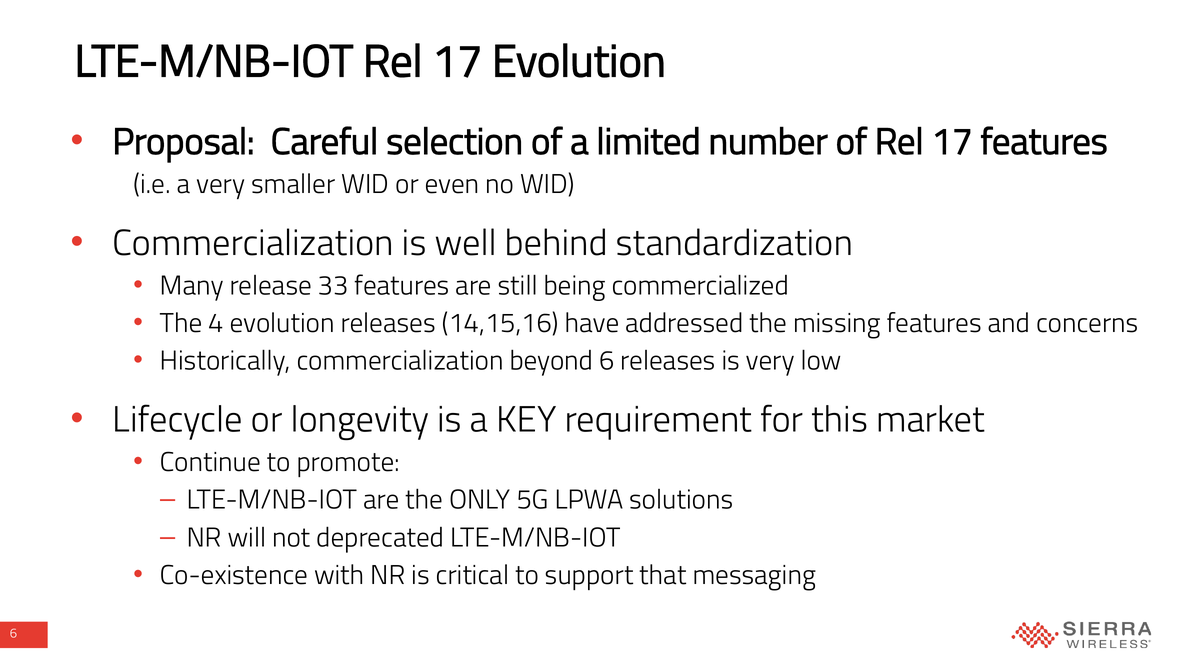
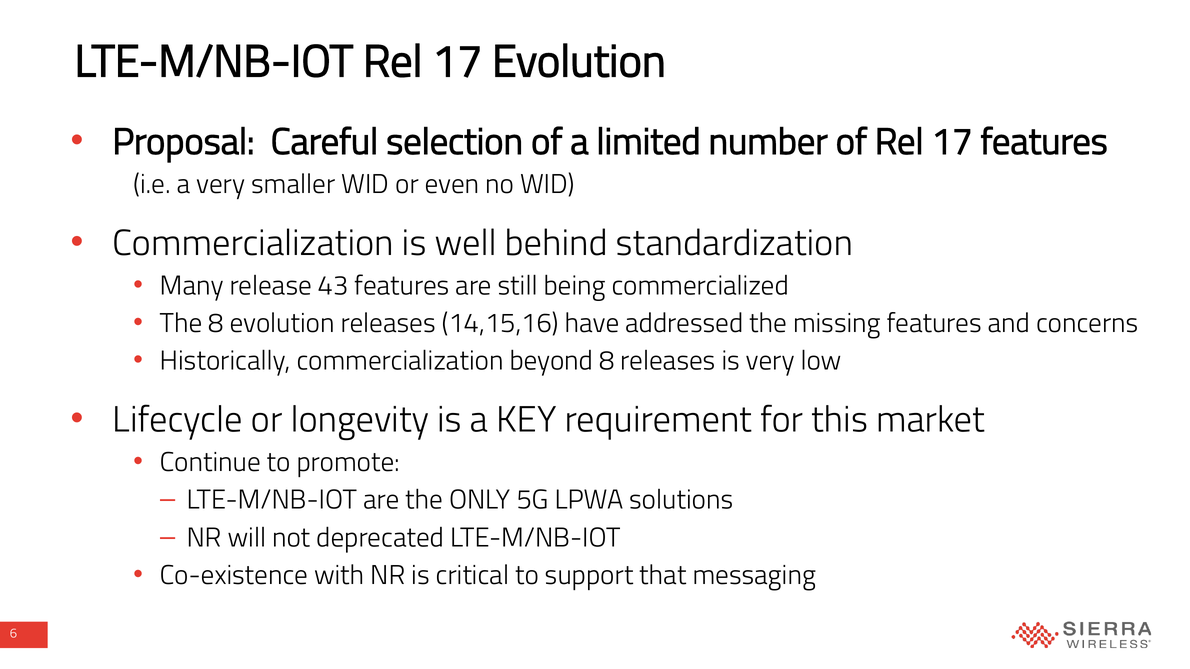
33: 33 -> 43
The 4: 4 -> 8
beyond 6: 6 -> 8
